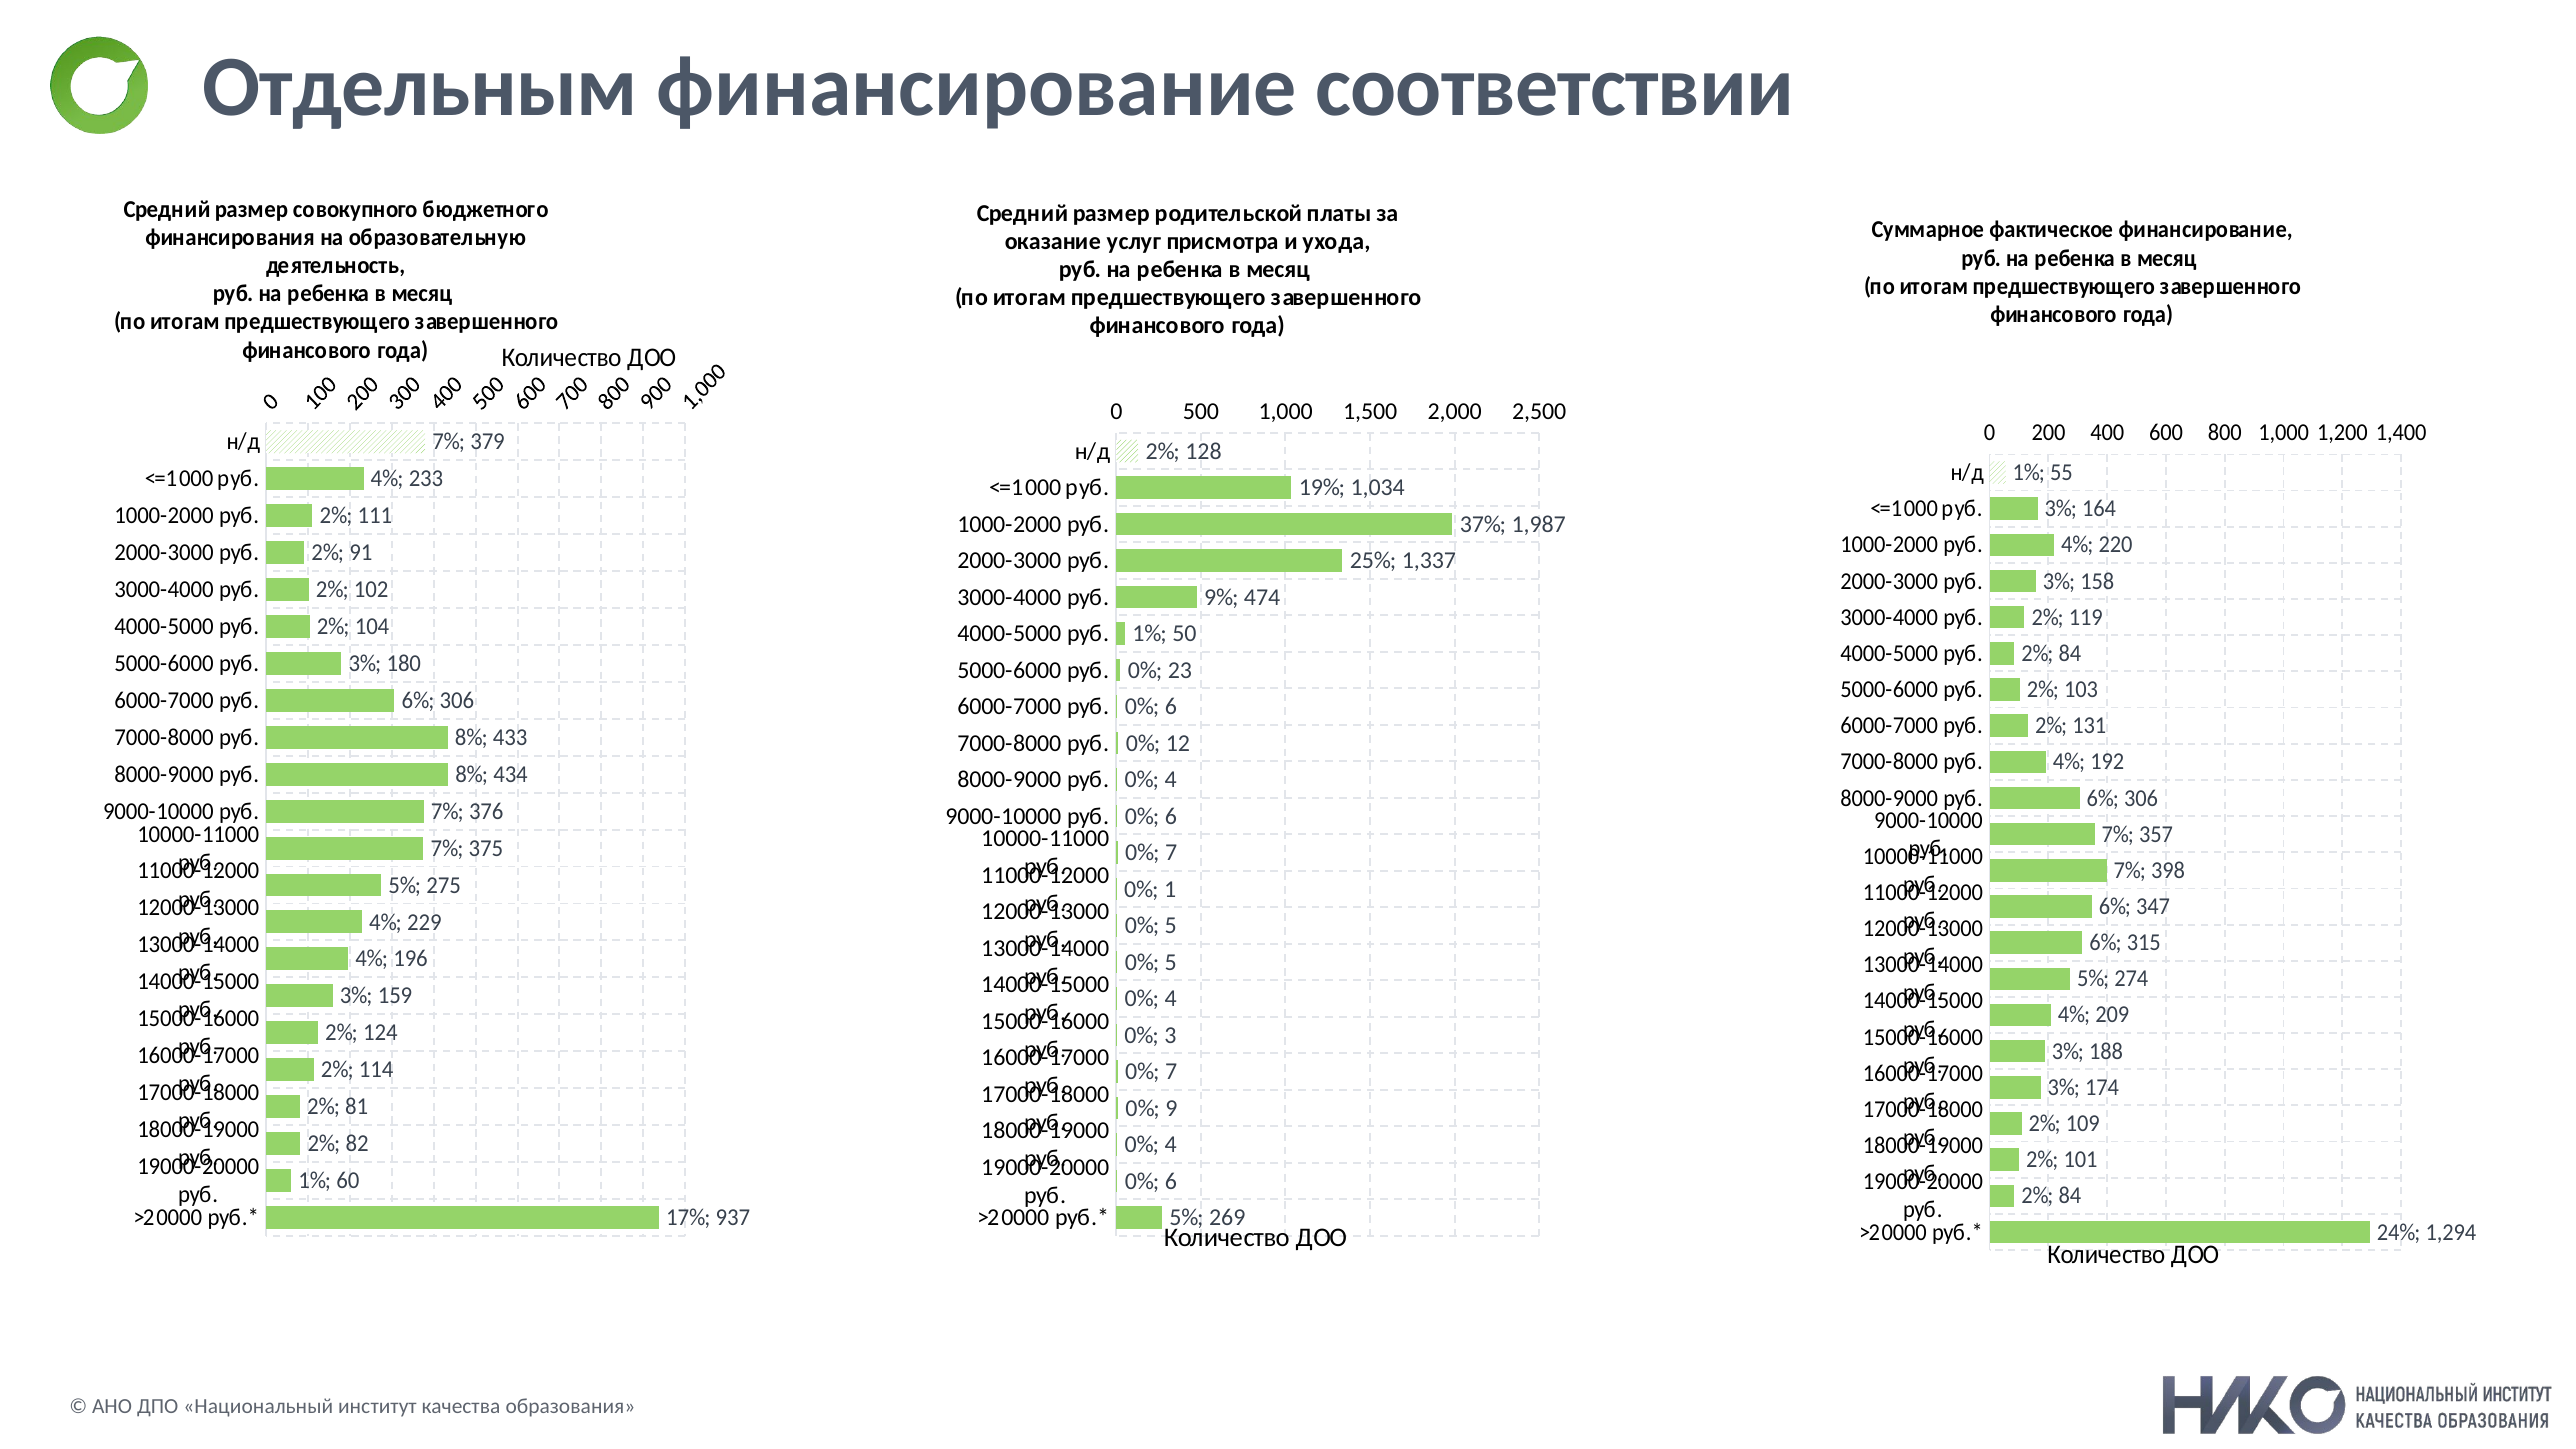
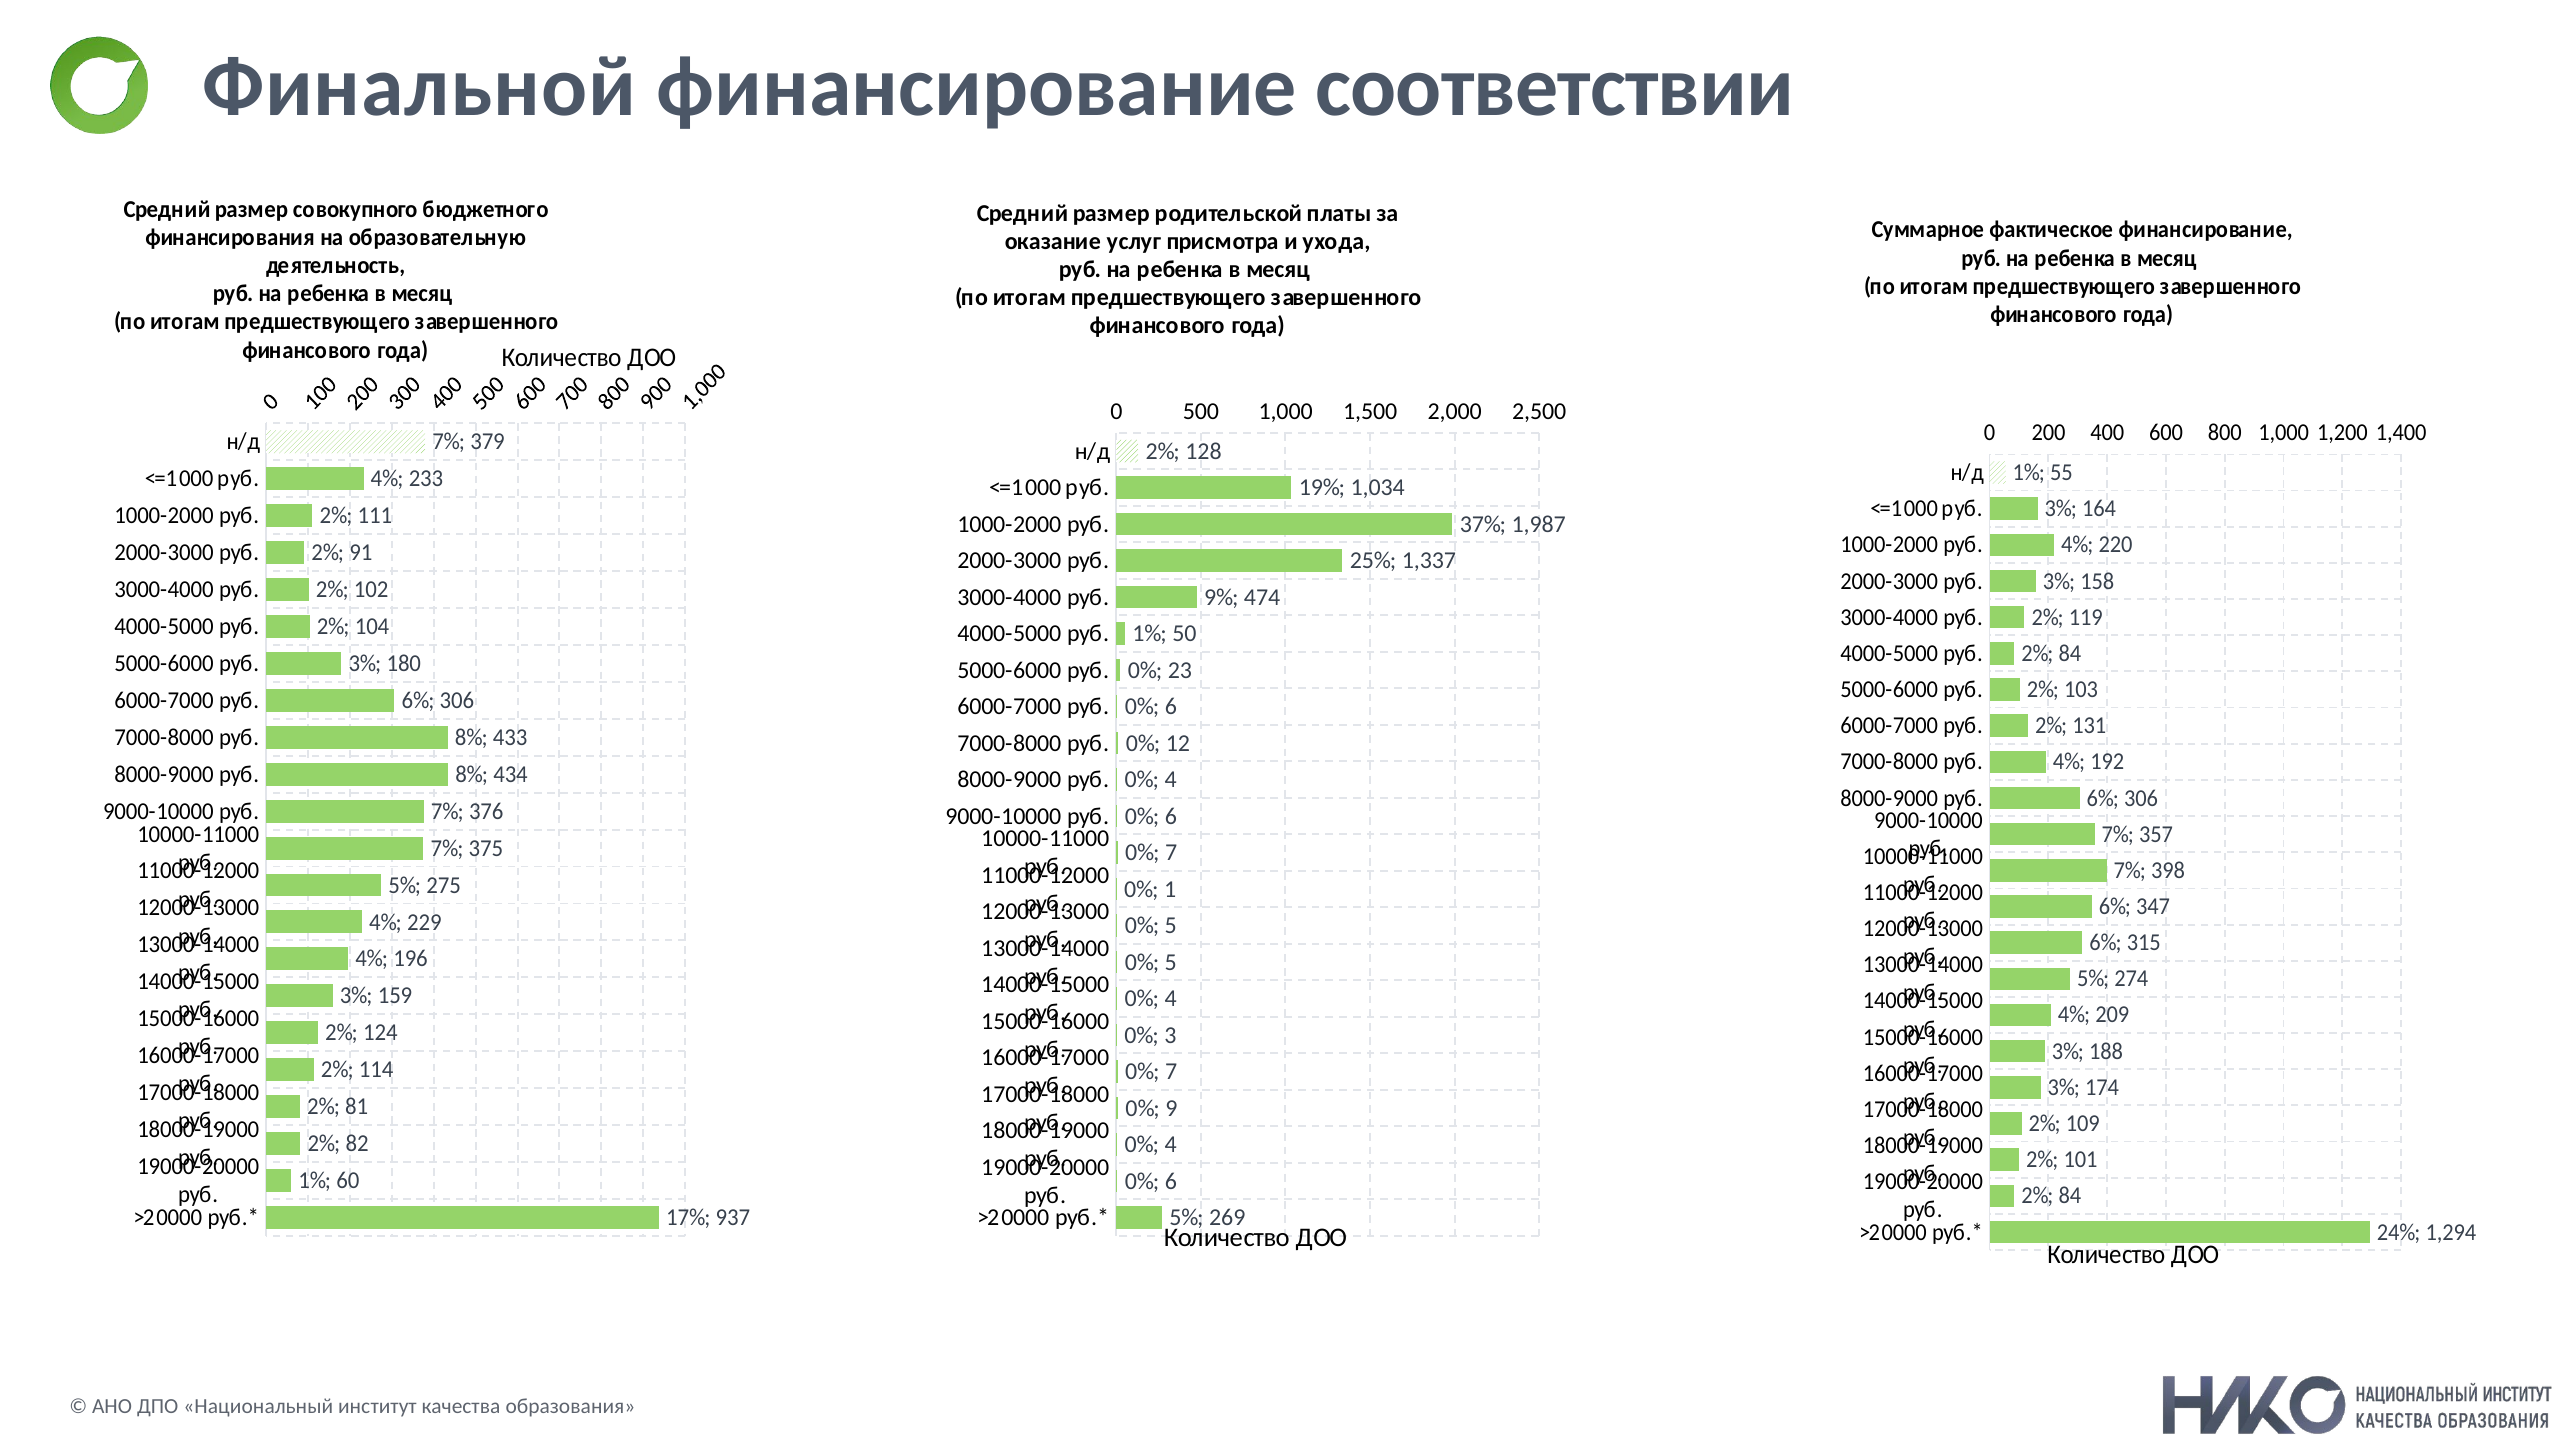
Отдельным: Отдельным -> Финальной
